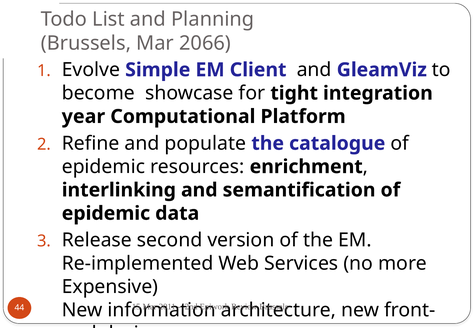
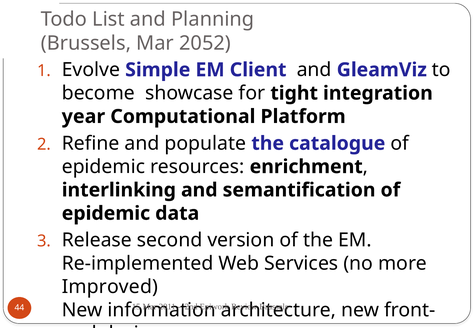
2066: 2066 -> 2052
Expensive: Expensive -> Improved
